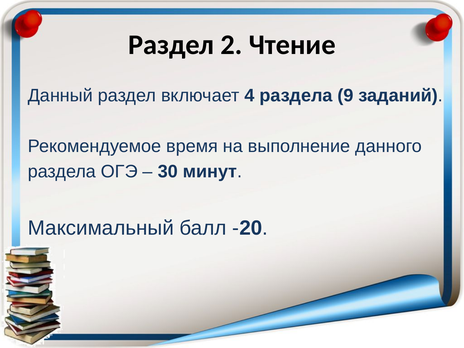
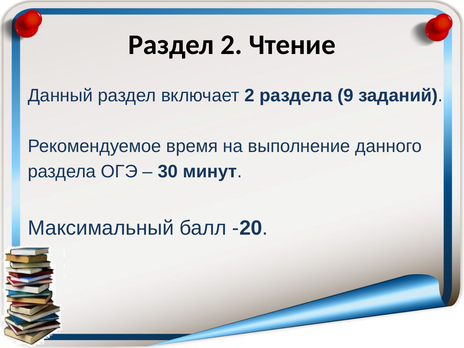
включает 4: 4 -> 2
